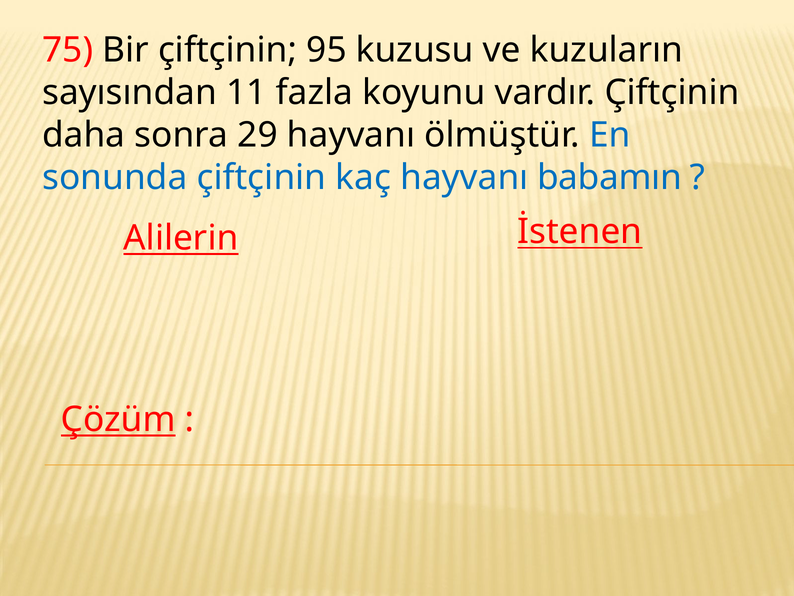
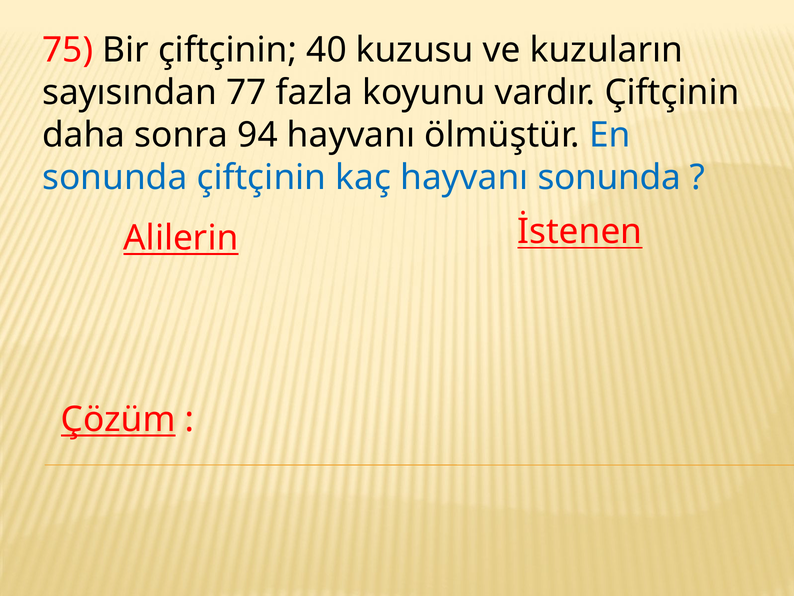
95: 95 -> 40
11: 11 -> 77
29: 29 -> 94
hayvanı babamın: babamın -> sonunda
